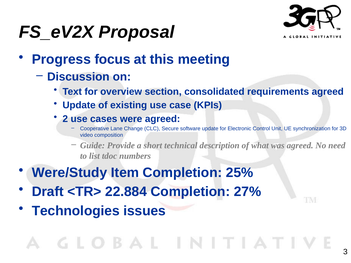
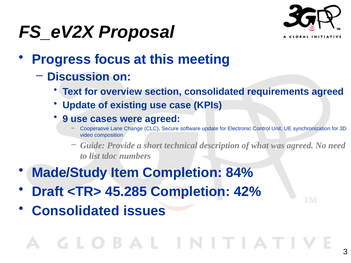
2: 2 -> 9
Were/Study: Were/Study -> Made/Study
25%: 25% -> 84%
22.884: 22.884 -> 45.285
27%: 27% -> 42%
Technologies at (76, 211): Technologies -> Consolidated
